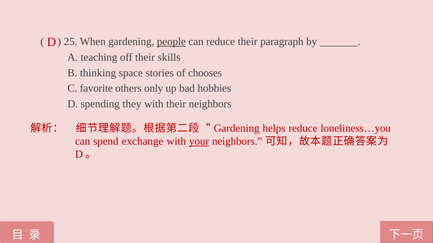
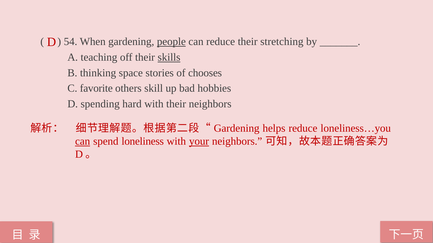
25: 25 -> 54
paragraph: paragraph -> stretching
skills underline: none -> present
only: only -> skill
they: they -> hard
can at (83, 142) underline: none -> present
exchange: exchange -> loneliness
